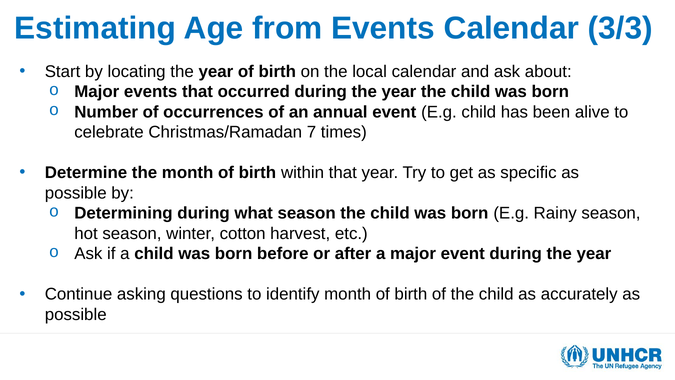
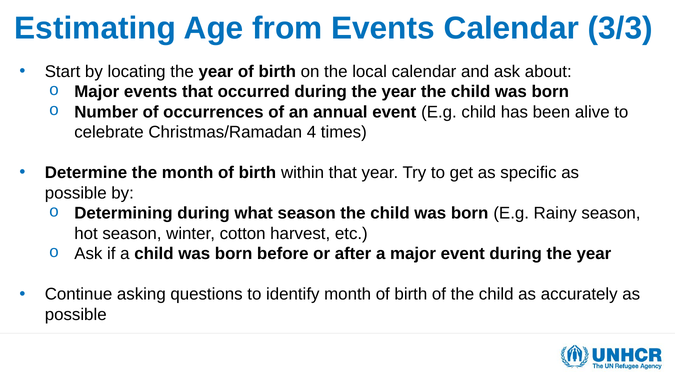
7: 7 -> 4
